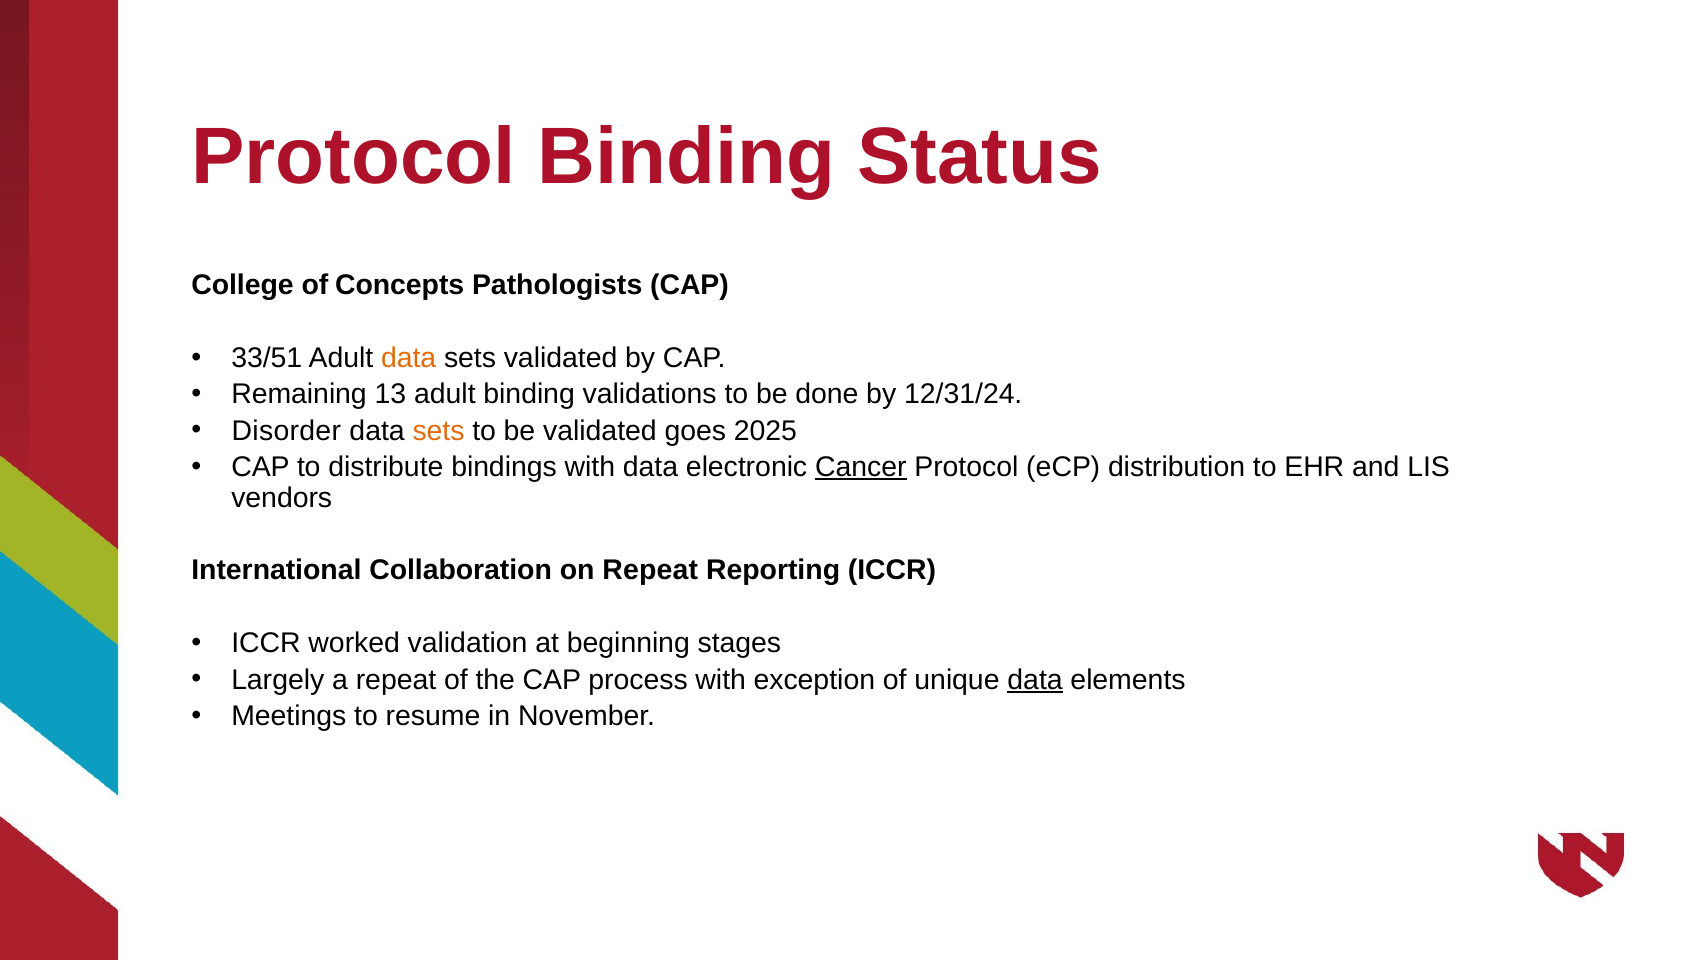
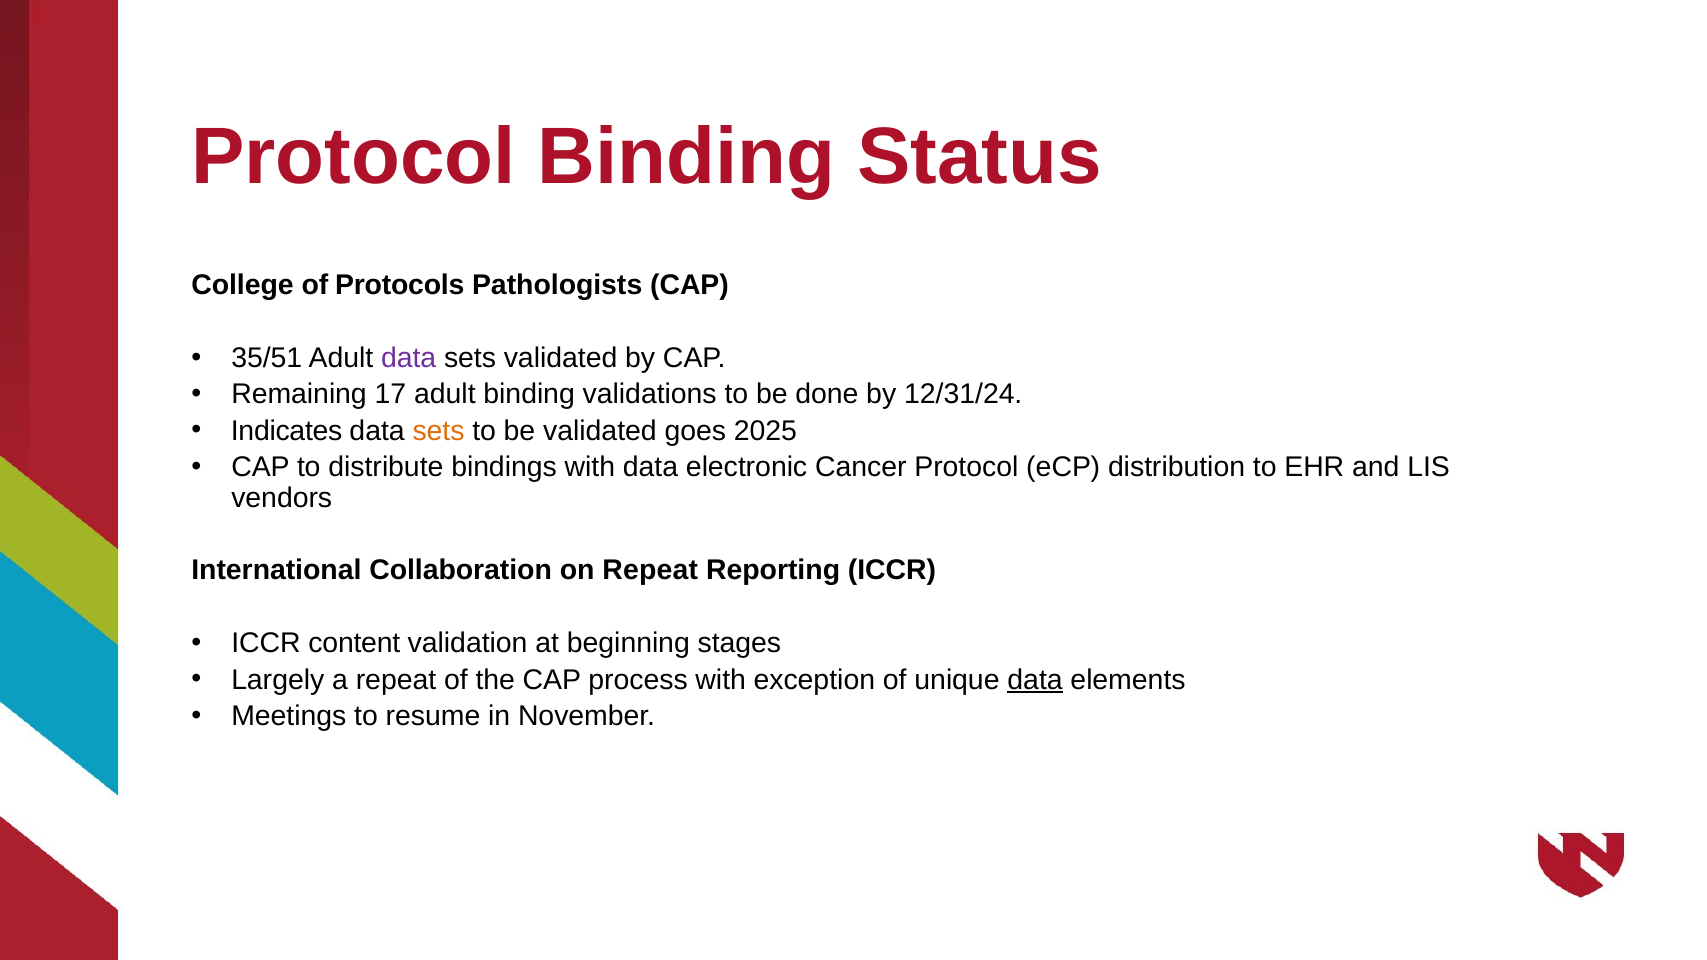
Concepts: Concepts -> Protocols
33/51: 33/51 -> 35/51
data at (409, 358) colour: orange -> purple
13: 13 -> 17
Disorder: Disorder -> Indicates
Cancer underline: present -> none
worked: worked -> content
